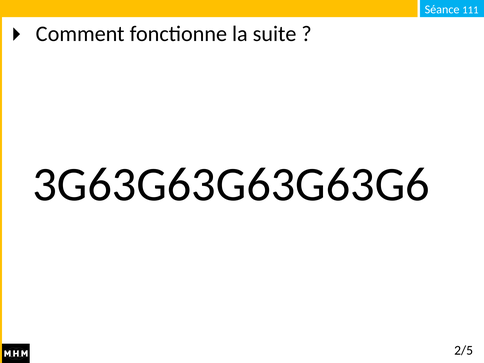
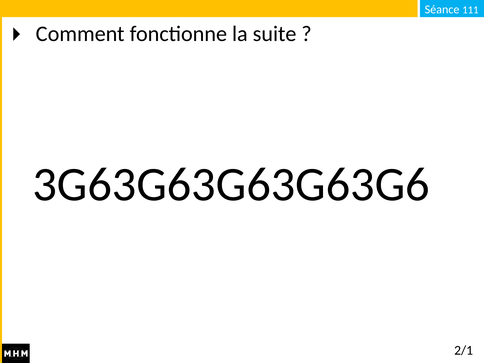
2/5: 2/5 -> 2/1
